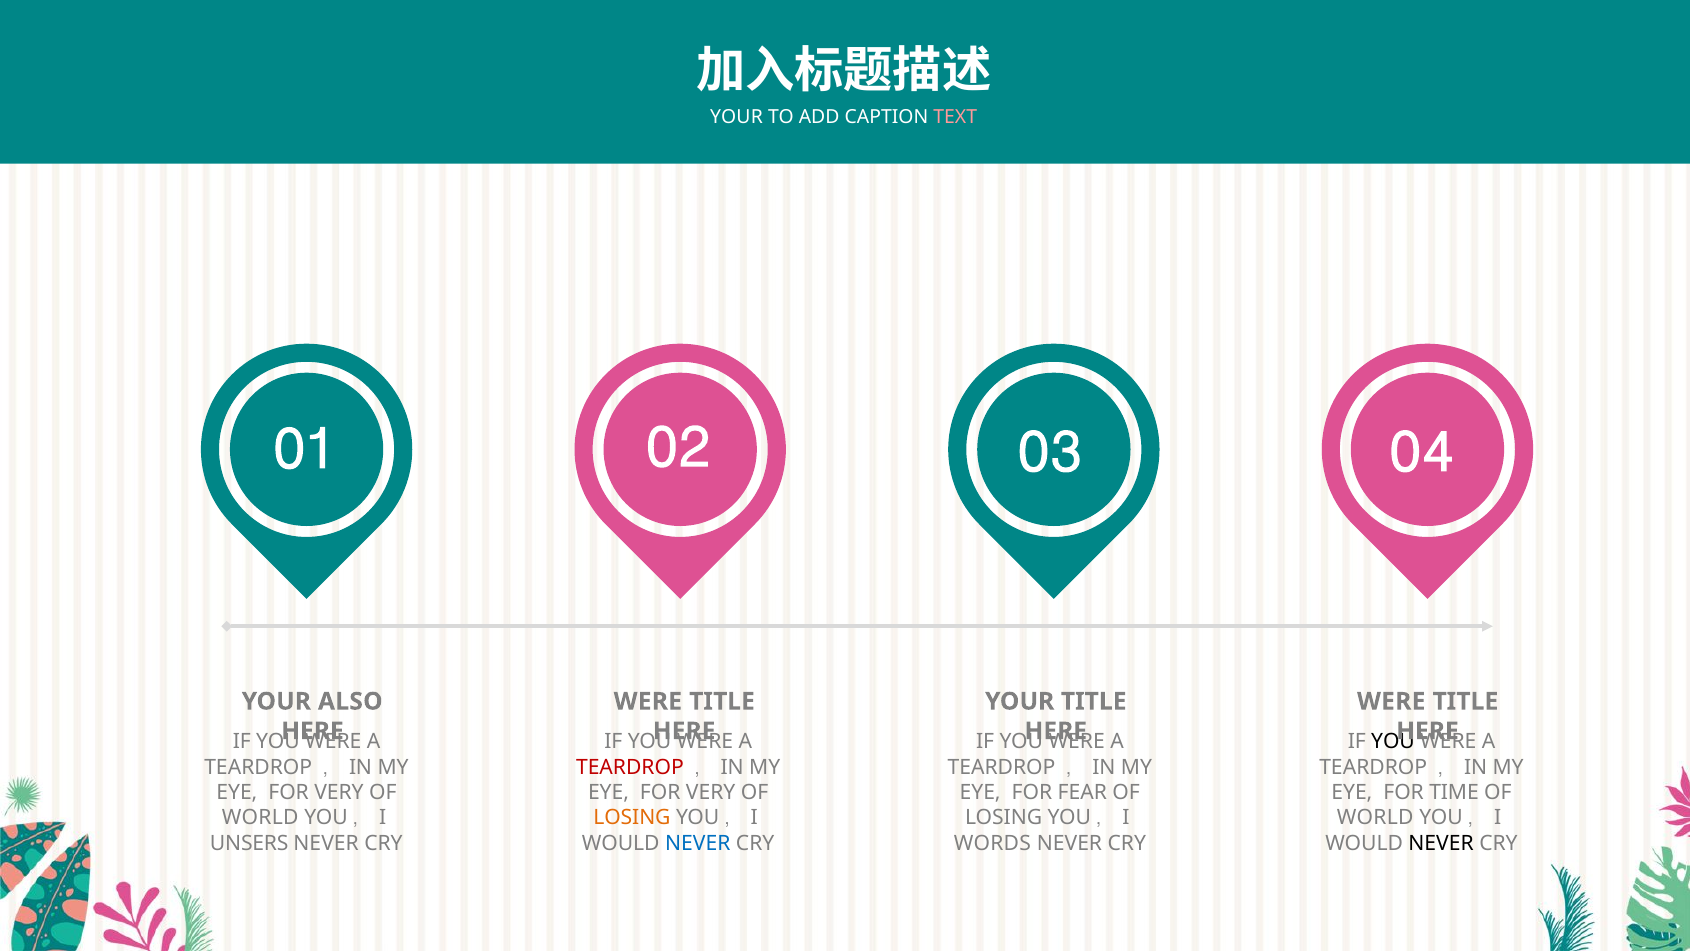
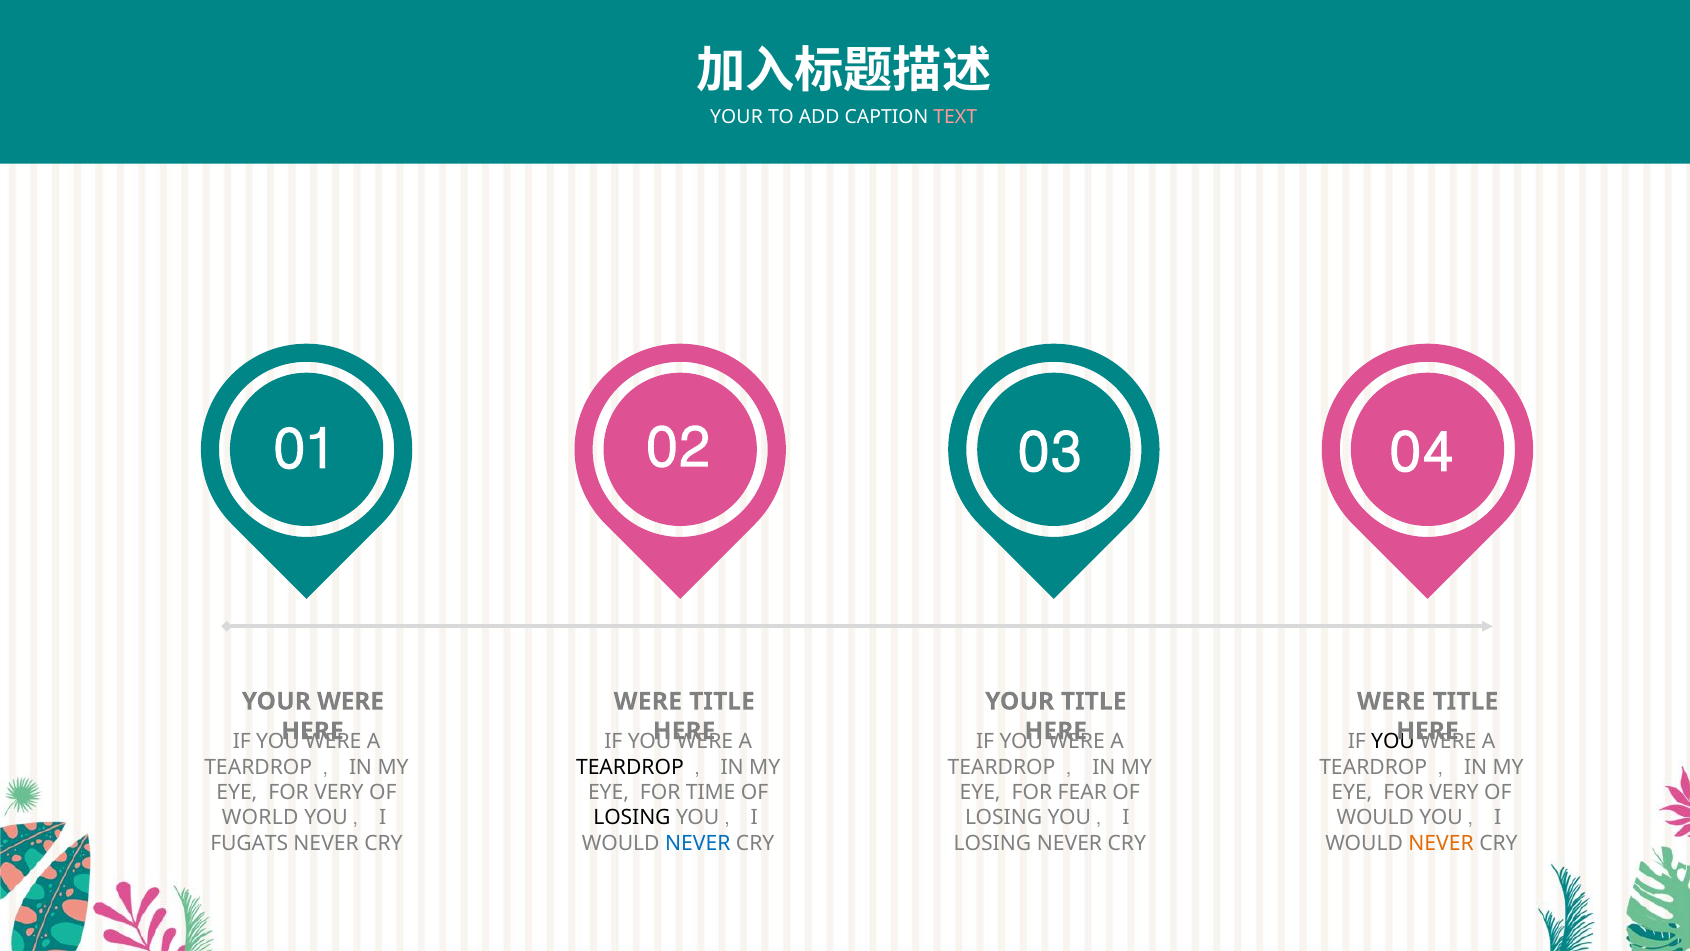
YOUR ALSO: ALSO -> WERE
TEARDROP at (630, 767) colour: red -> black
VERY at (711, 792): VERY -> TIME
TIME at (1454, 792): TIME -> VERY
LOSING at (632, 818) colour: orange -> black
WORLD at (1375, 818): WORLD -> WOULD
UNSERS: UNSERS -> FUGATS
WORDS at (992, 843): WORDS -> LOSING
NEVER at (1441, 843) colour: black -> orange
